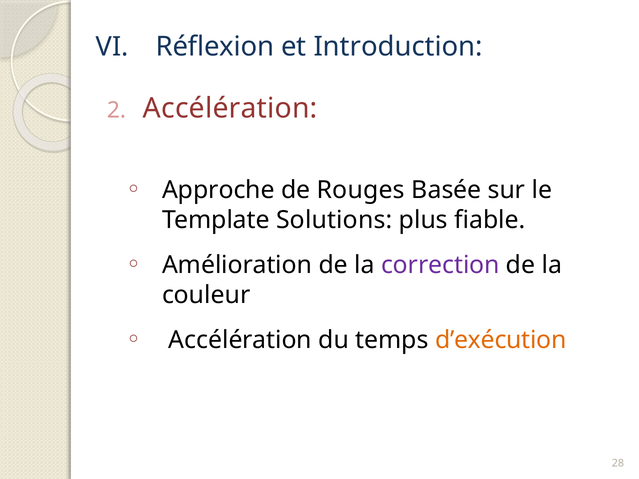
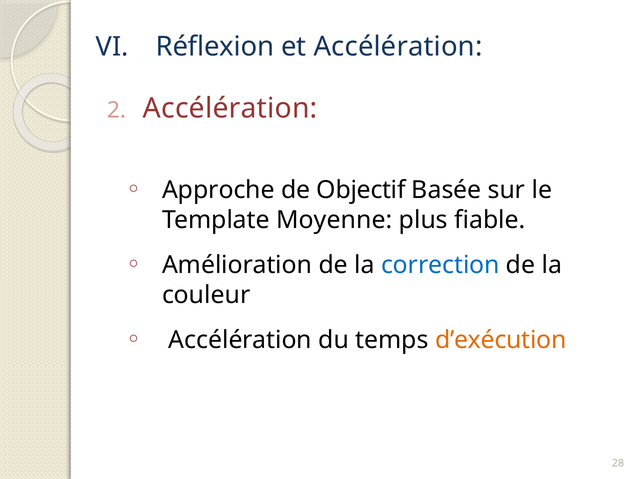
et Introduction: Introduction -> Accélération
Rouges: Rouges -> Objectif
Solutions: Solutions -> Moyenne
correction colour: purple -> blue
